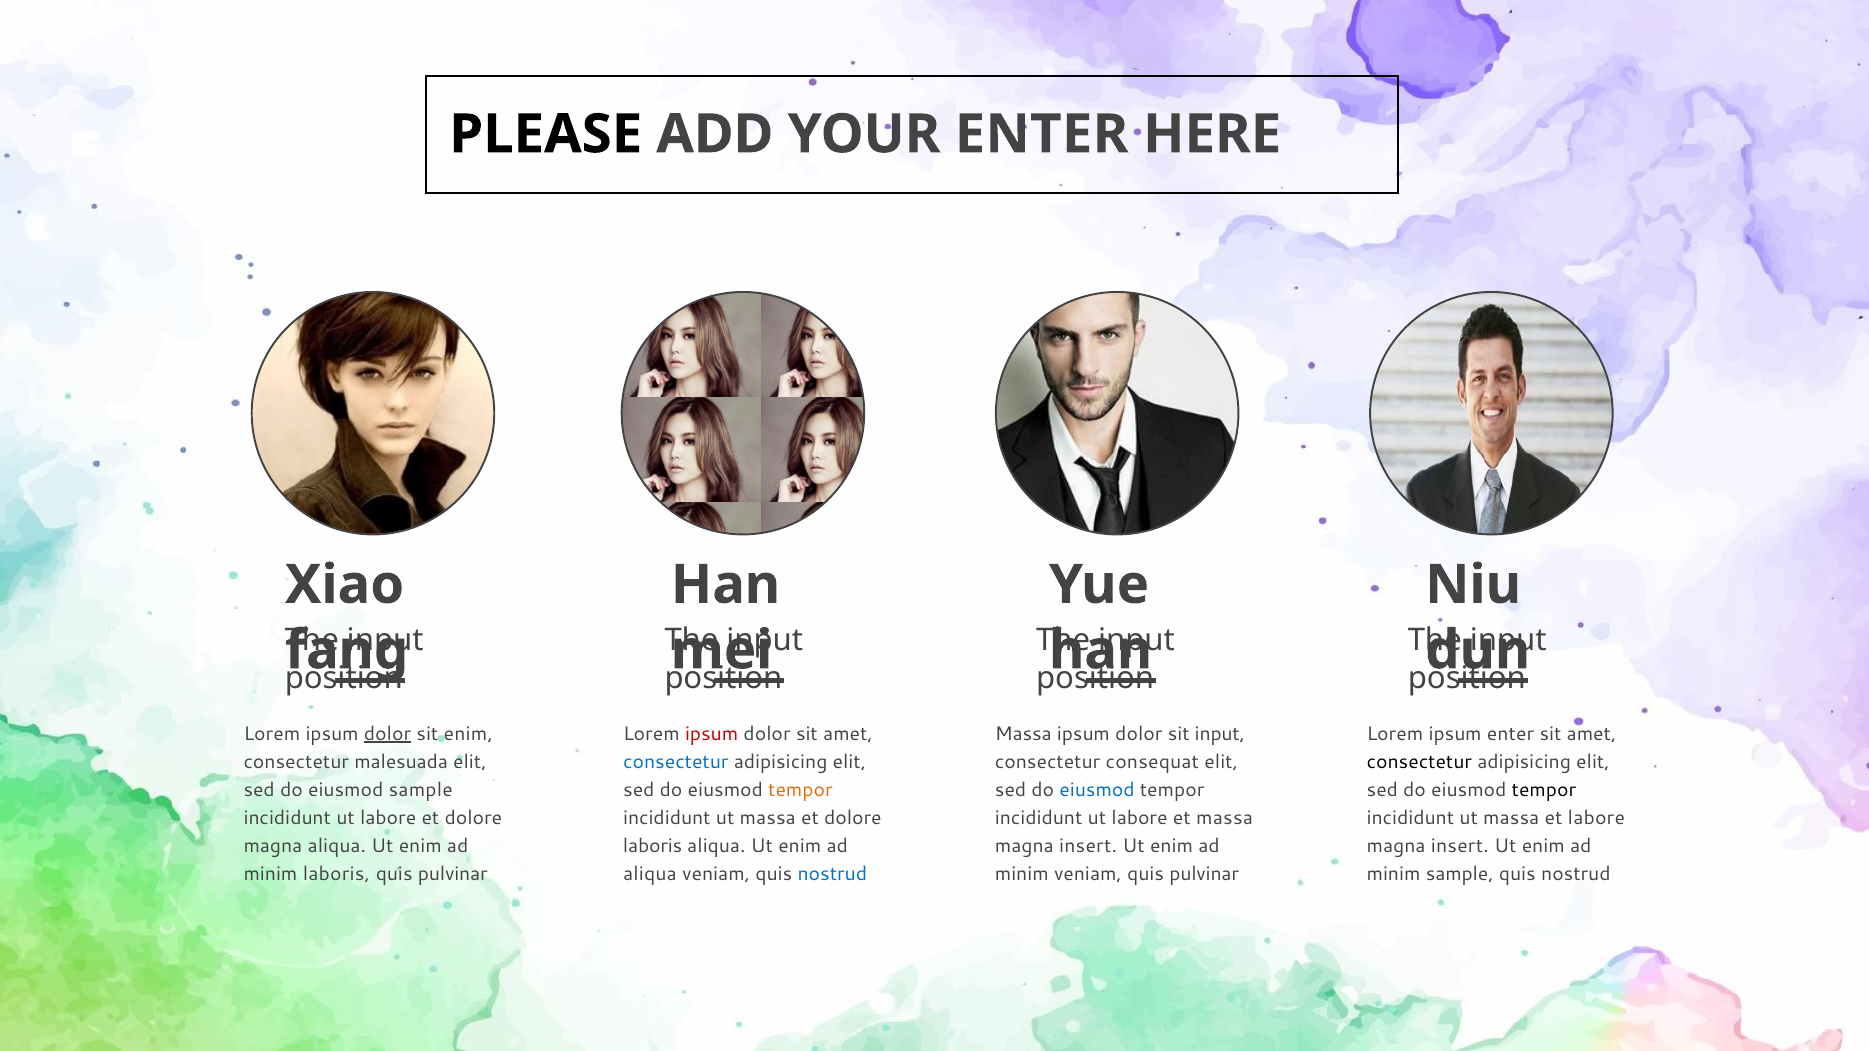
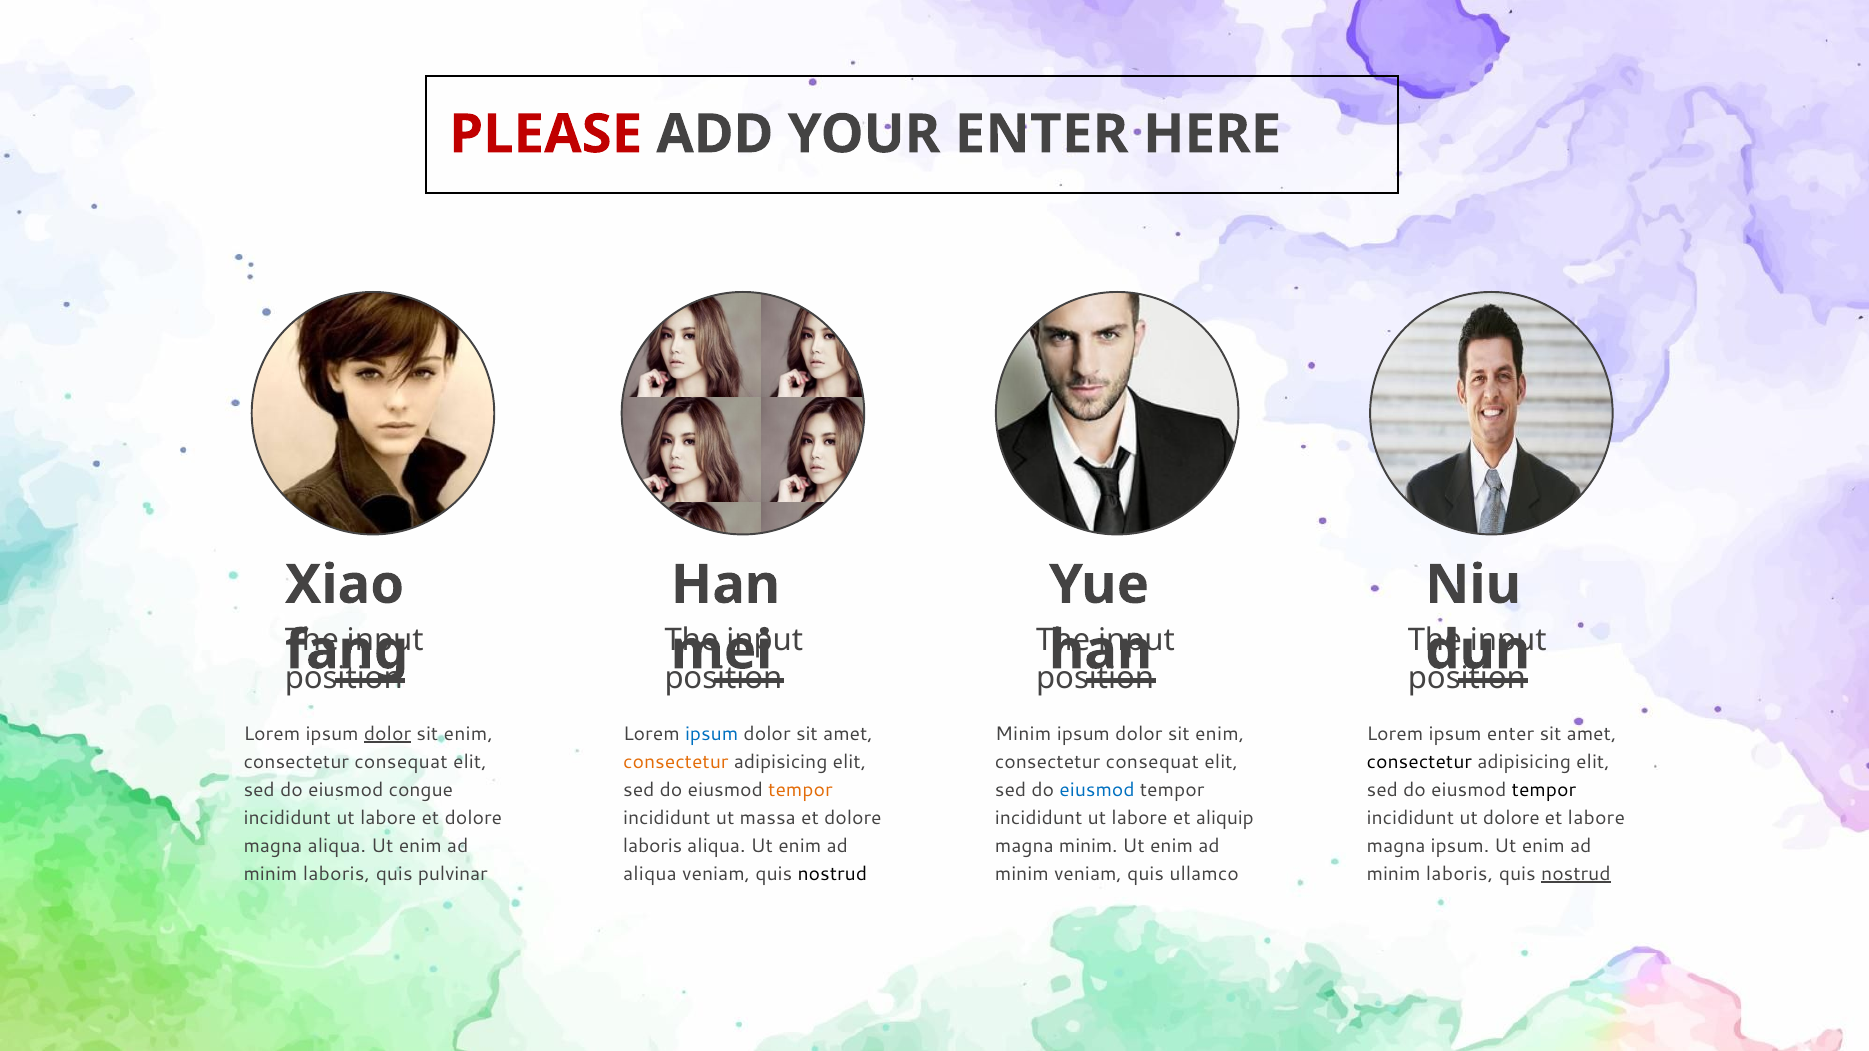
PLEASE colour: black -> red
ipsum at (712, 734) colour: red -> blue
Massa at (1023, 734): Massa -> Minim
input at (1220, 734): input -> enim
malesuada at (401, 762): malesuada -> consequat
consectetur at (676, 762) colour: blue -> orange
eiusmod sample: sample -> congue
et massa: massa -> aliquip
massa at (1511, 818): massa -> dolore
insert at (1088, 846): insert -> minim
insert at (1460, 846): insert -> ipsum
nostrud at (832, 874) colour: blue -> black
veniam quis pulvinar: pulvinar -> ullamco
sample at (1460, 874): sample -> laboris
nostrud at (1576, 874) underline: none -> present
